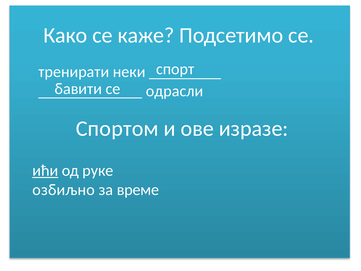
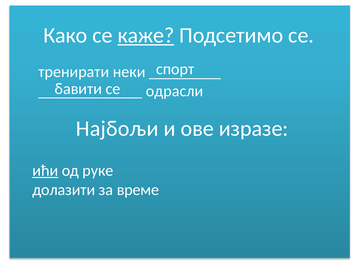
каже underline: none -> present
Спортом: Спортом -> Најбољи
озбиљно: озбиљно -> долазити
